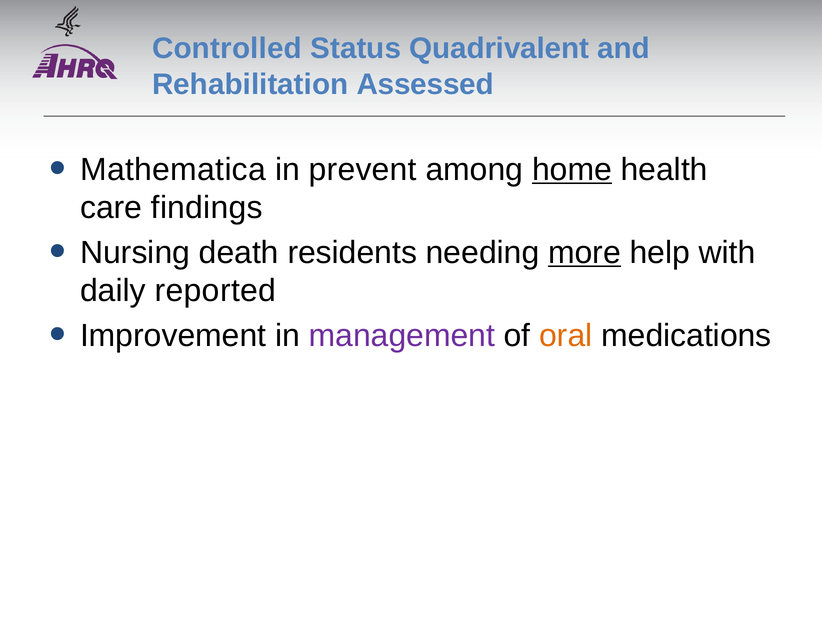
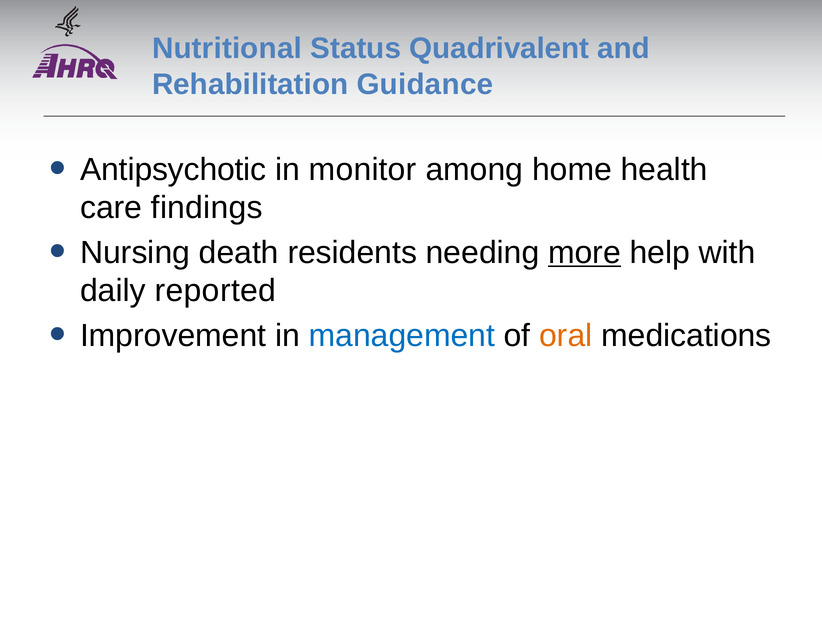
Controlled: Controlled -> Nutritional
Assessed: Assessed -> Guidance
Mathematica: Mathematica -> Antipsychotic
prevent: prevent -> monitor
home underline: present -> none
management colour: purple -> blue
